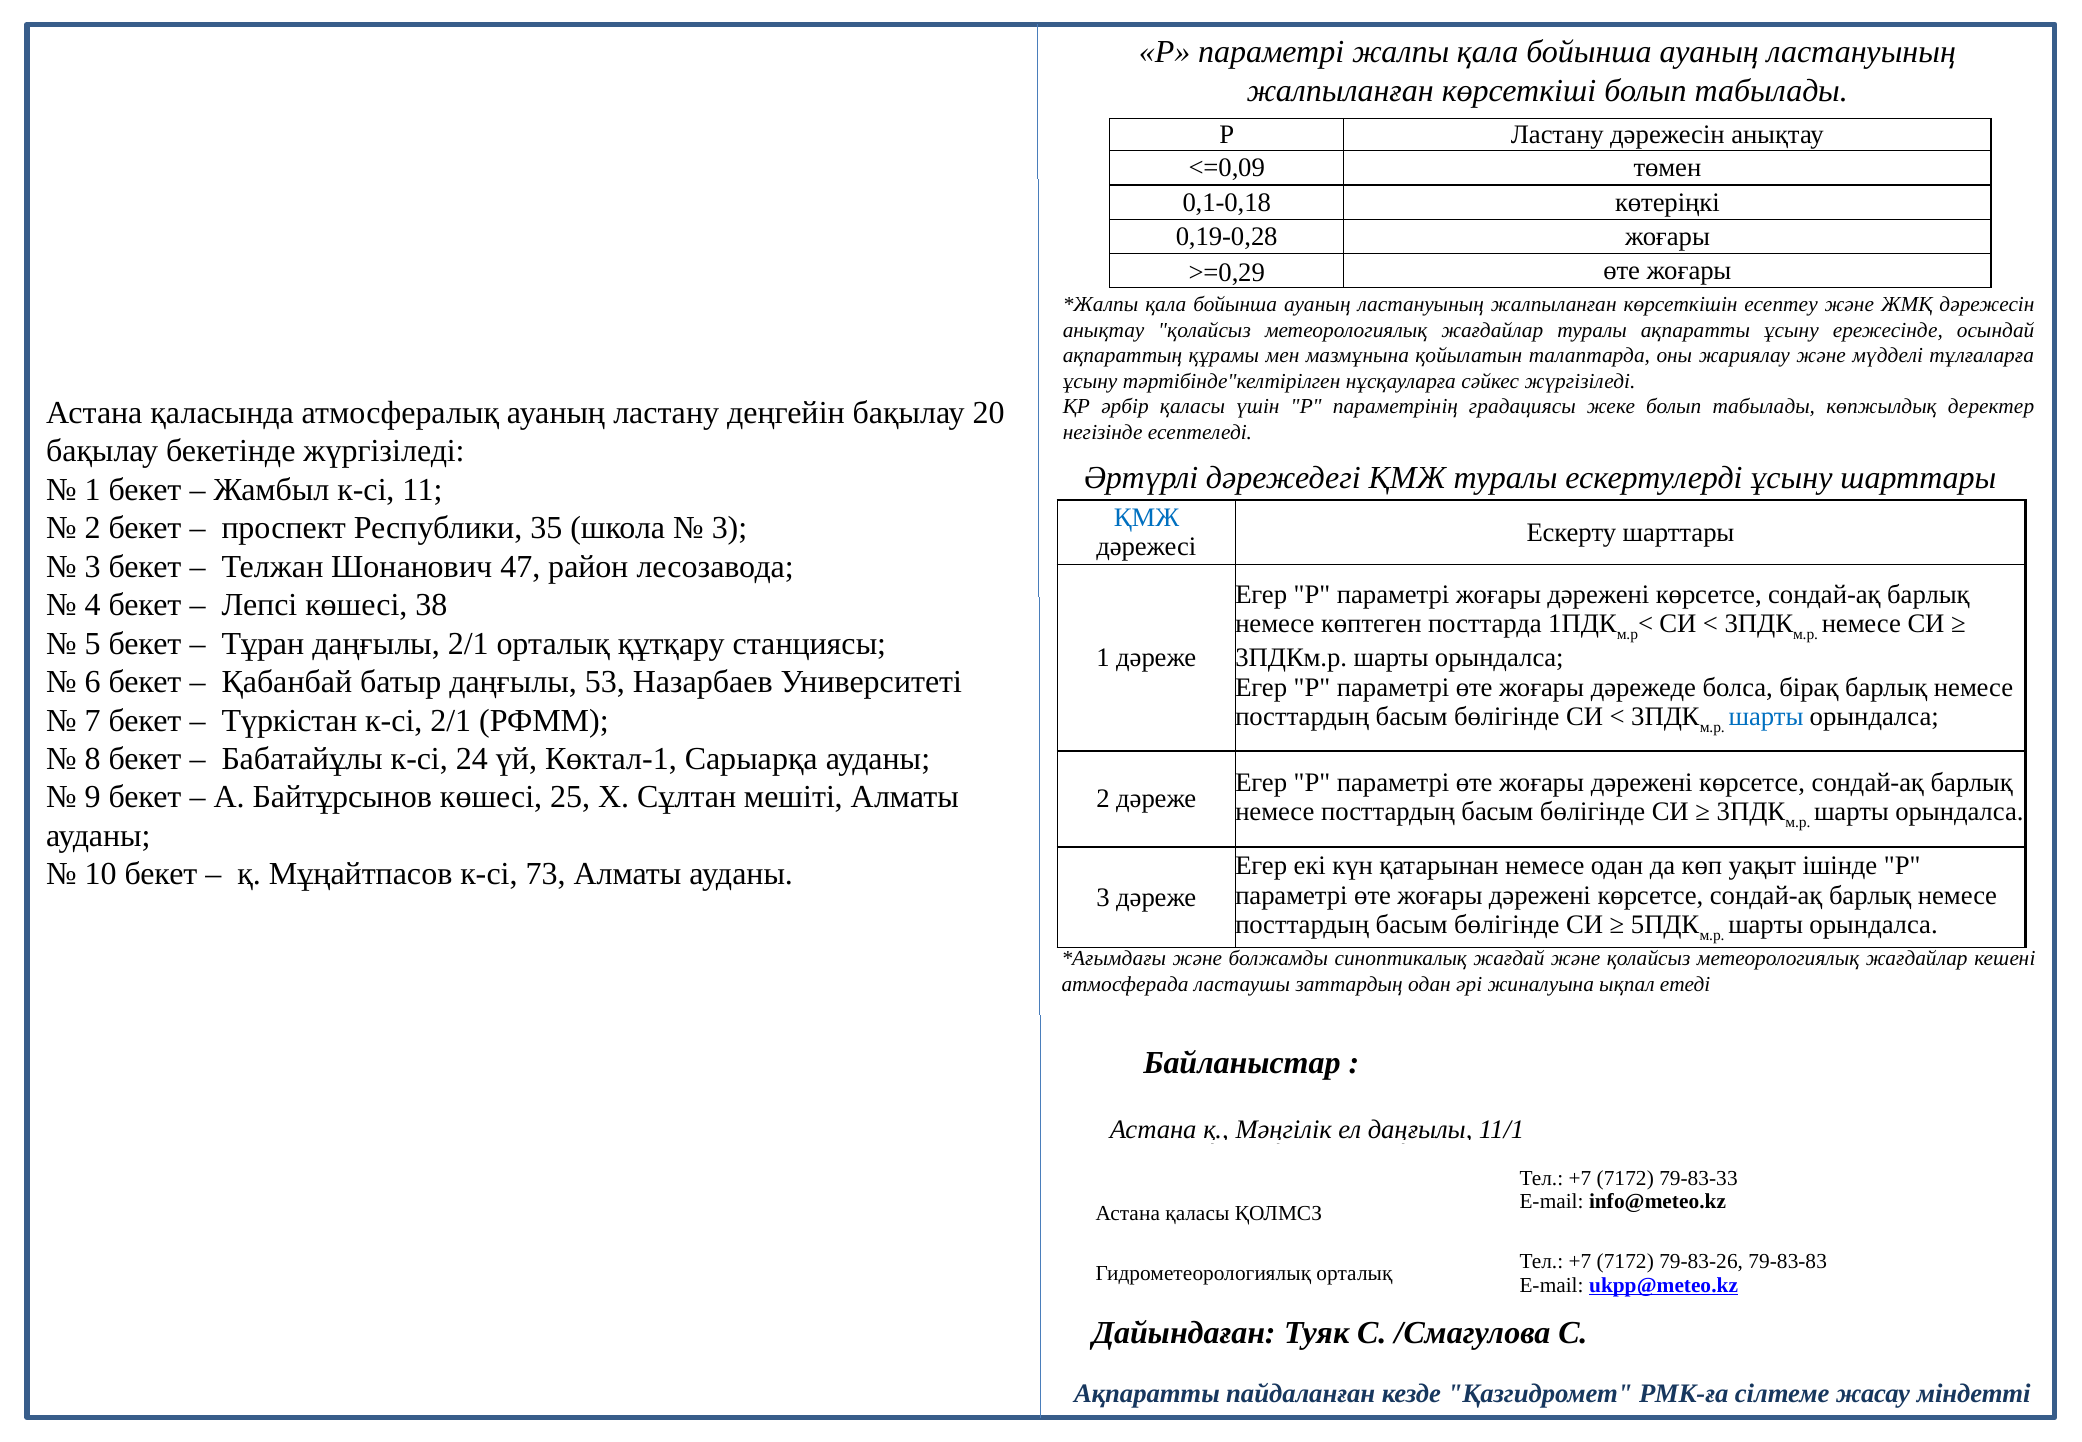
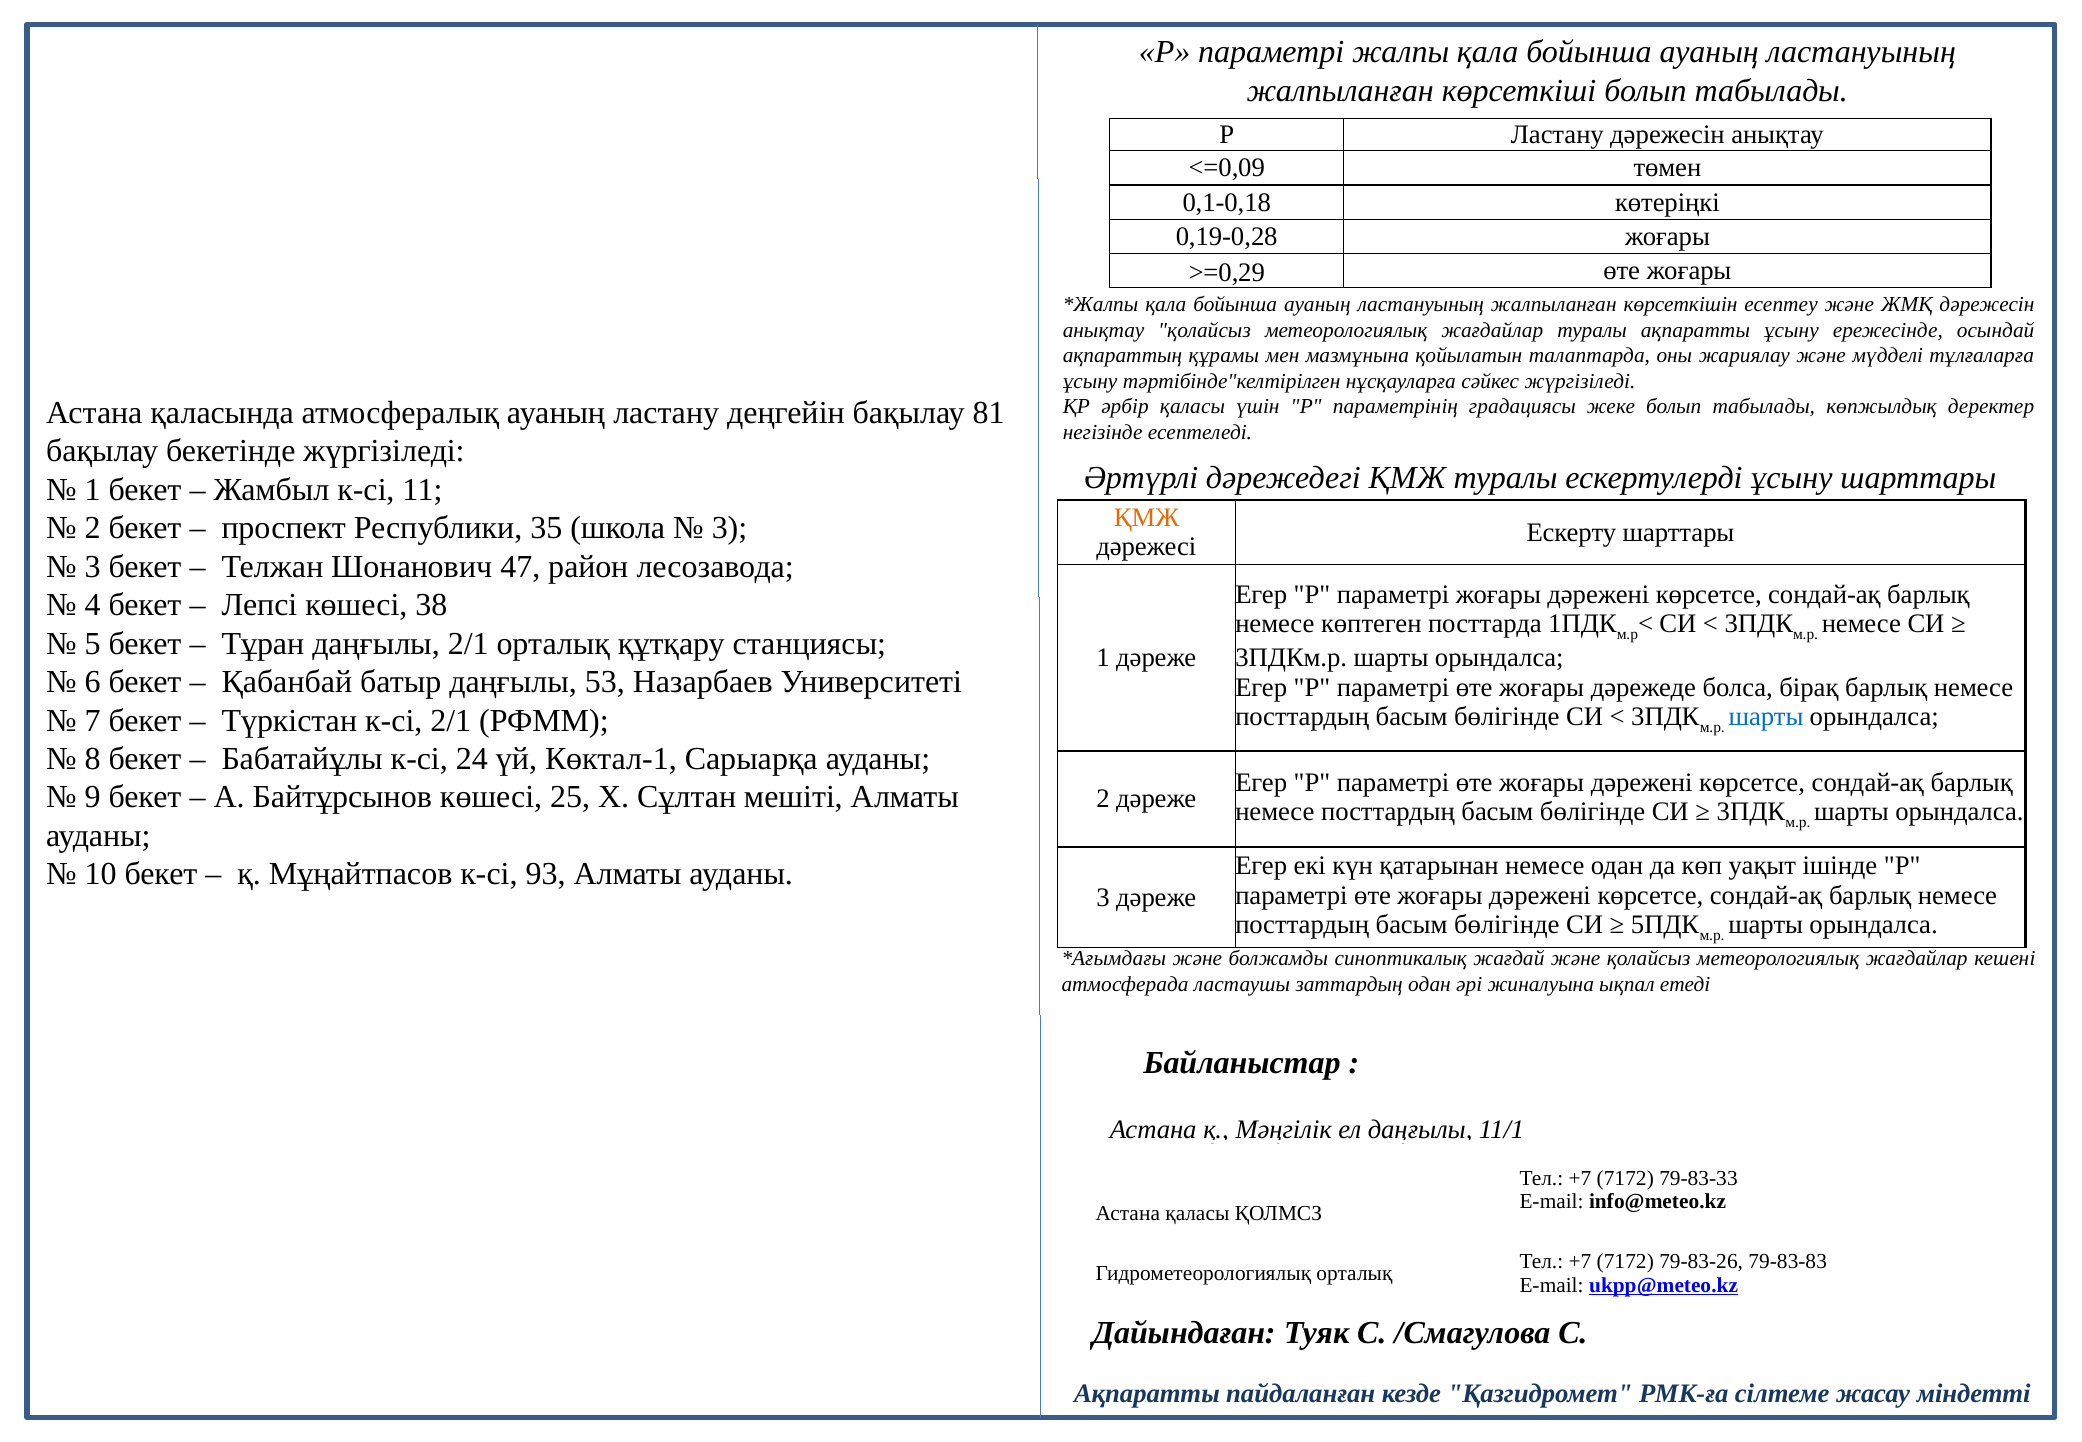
20: 20 -> 81
ҚМЖ at (1147, 517) colour: blue -> orange
73: 73 -> 93
